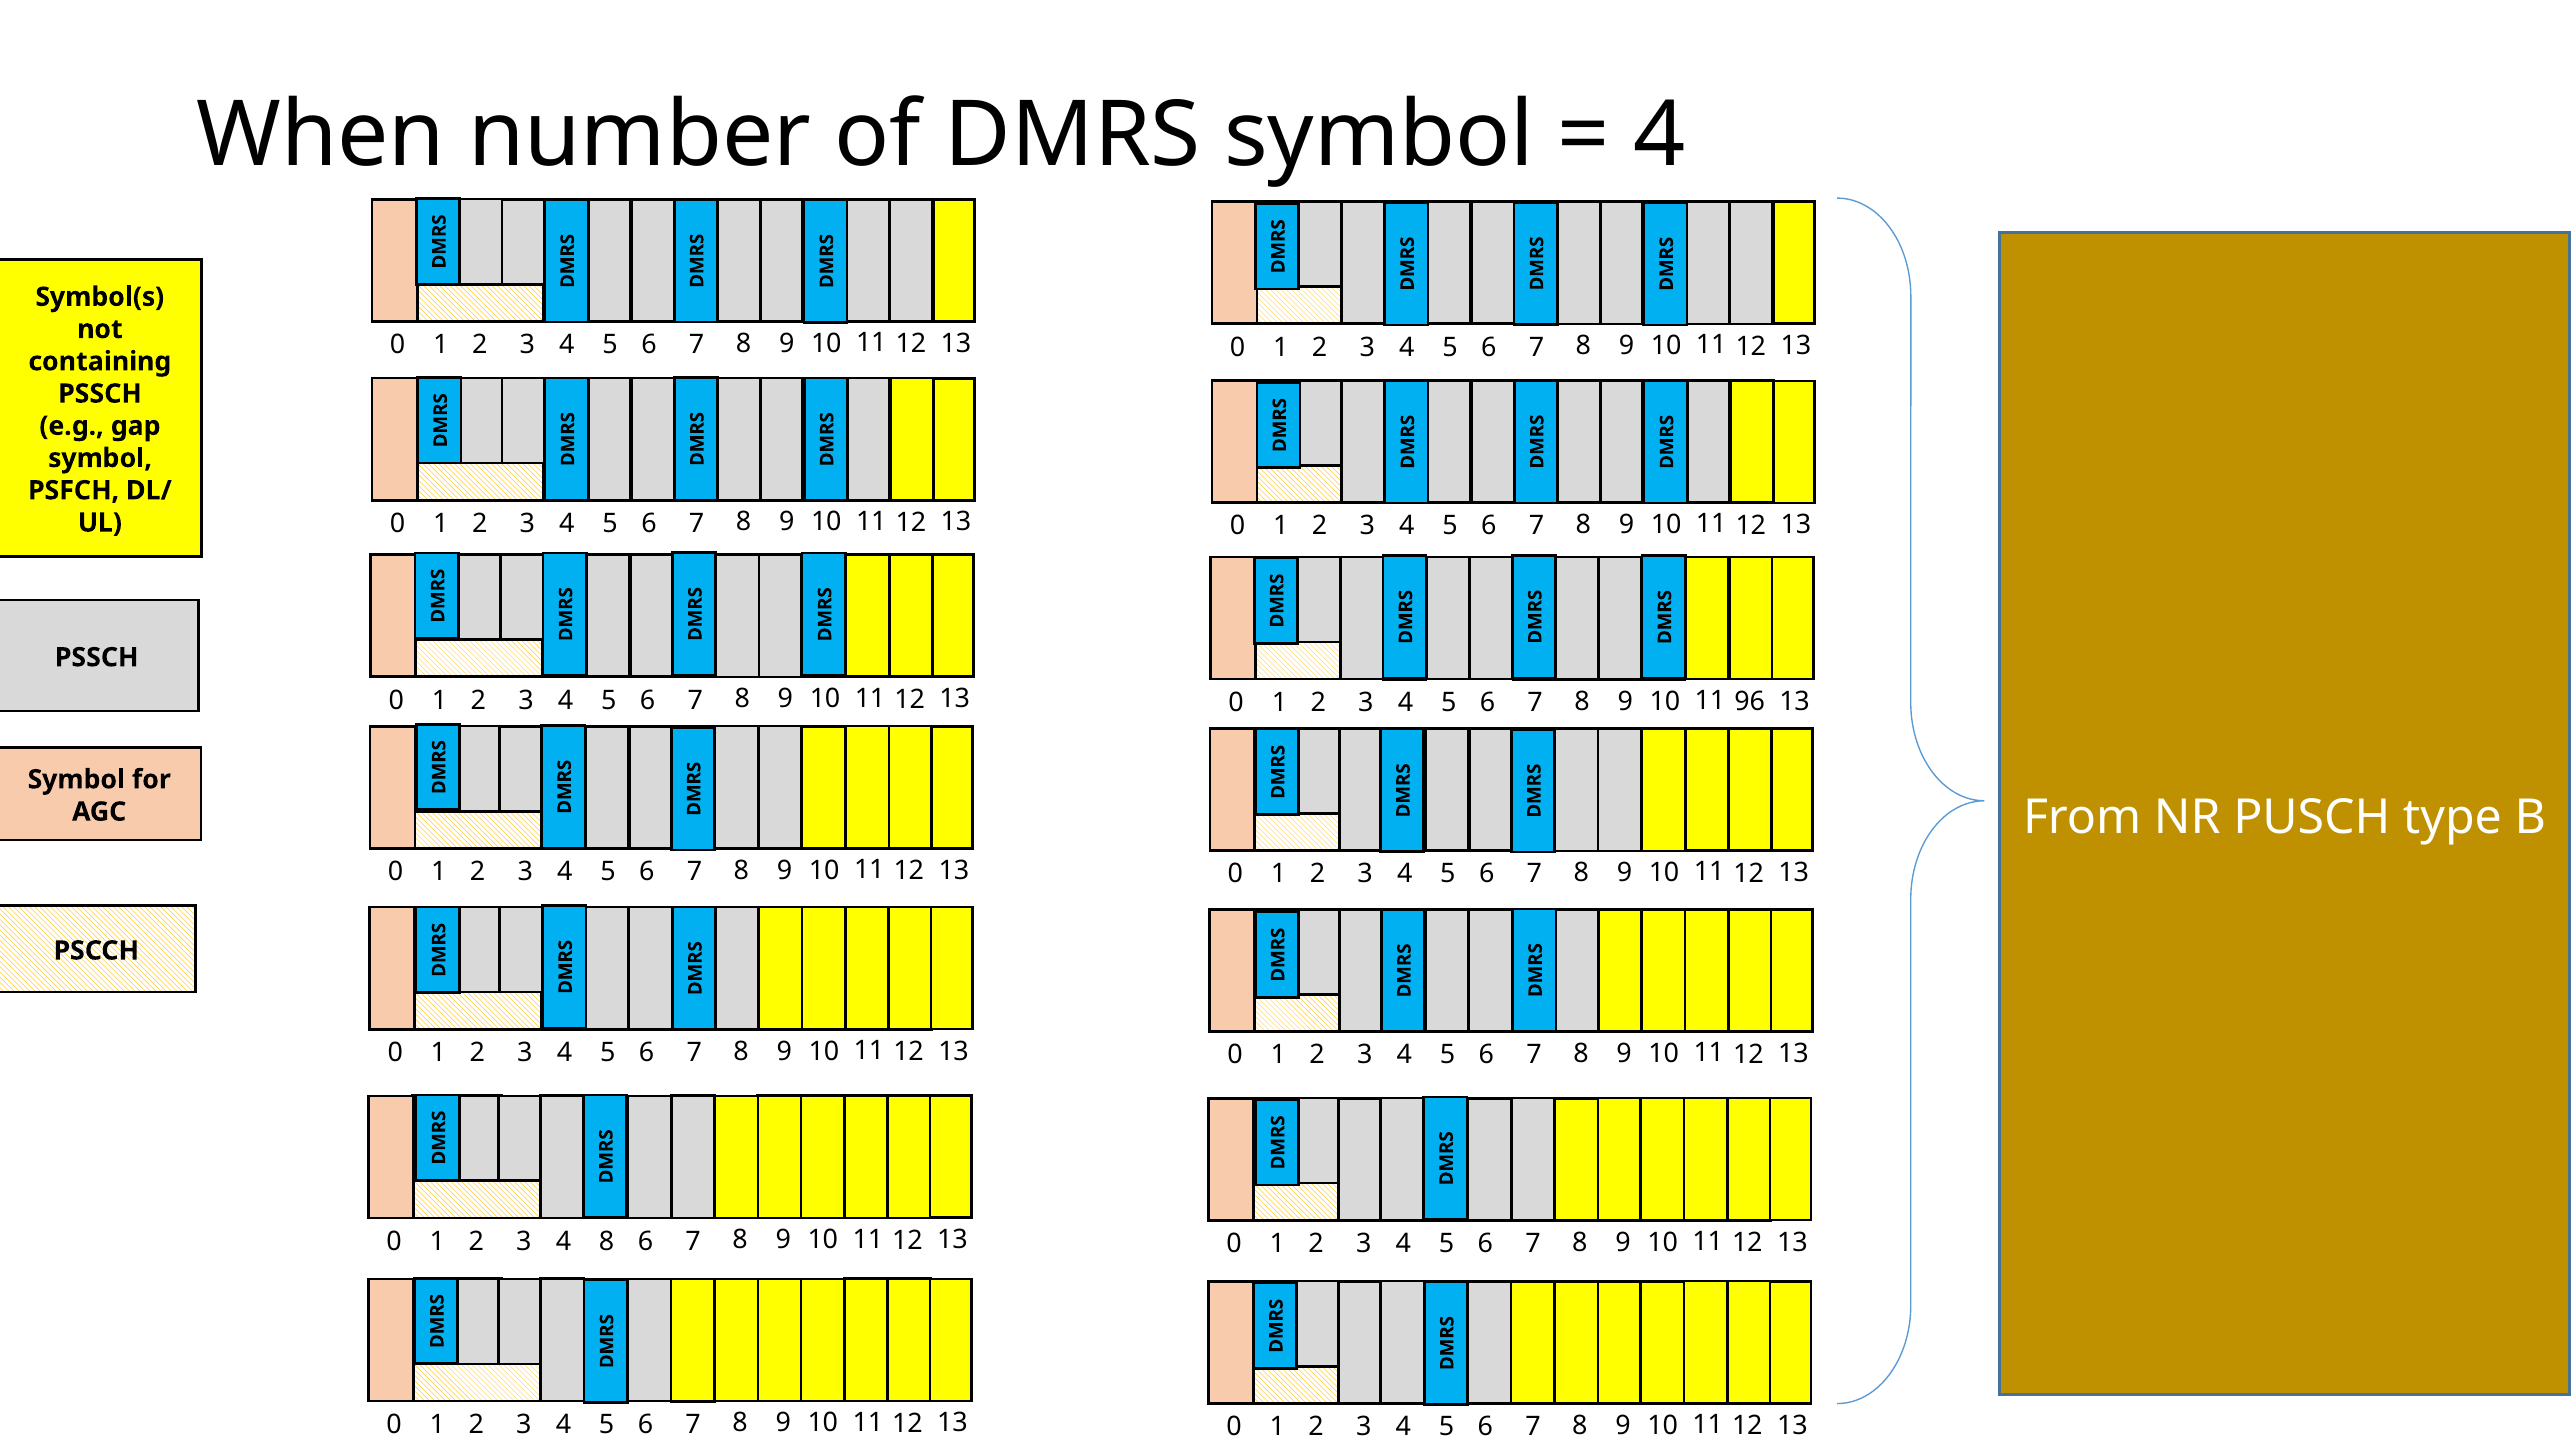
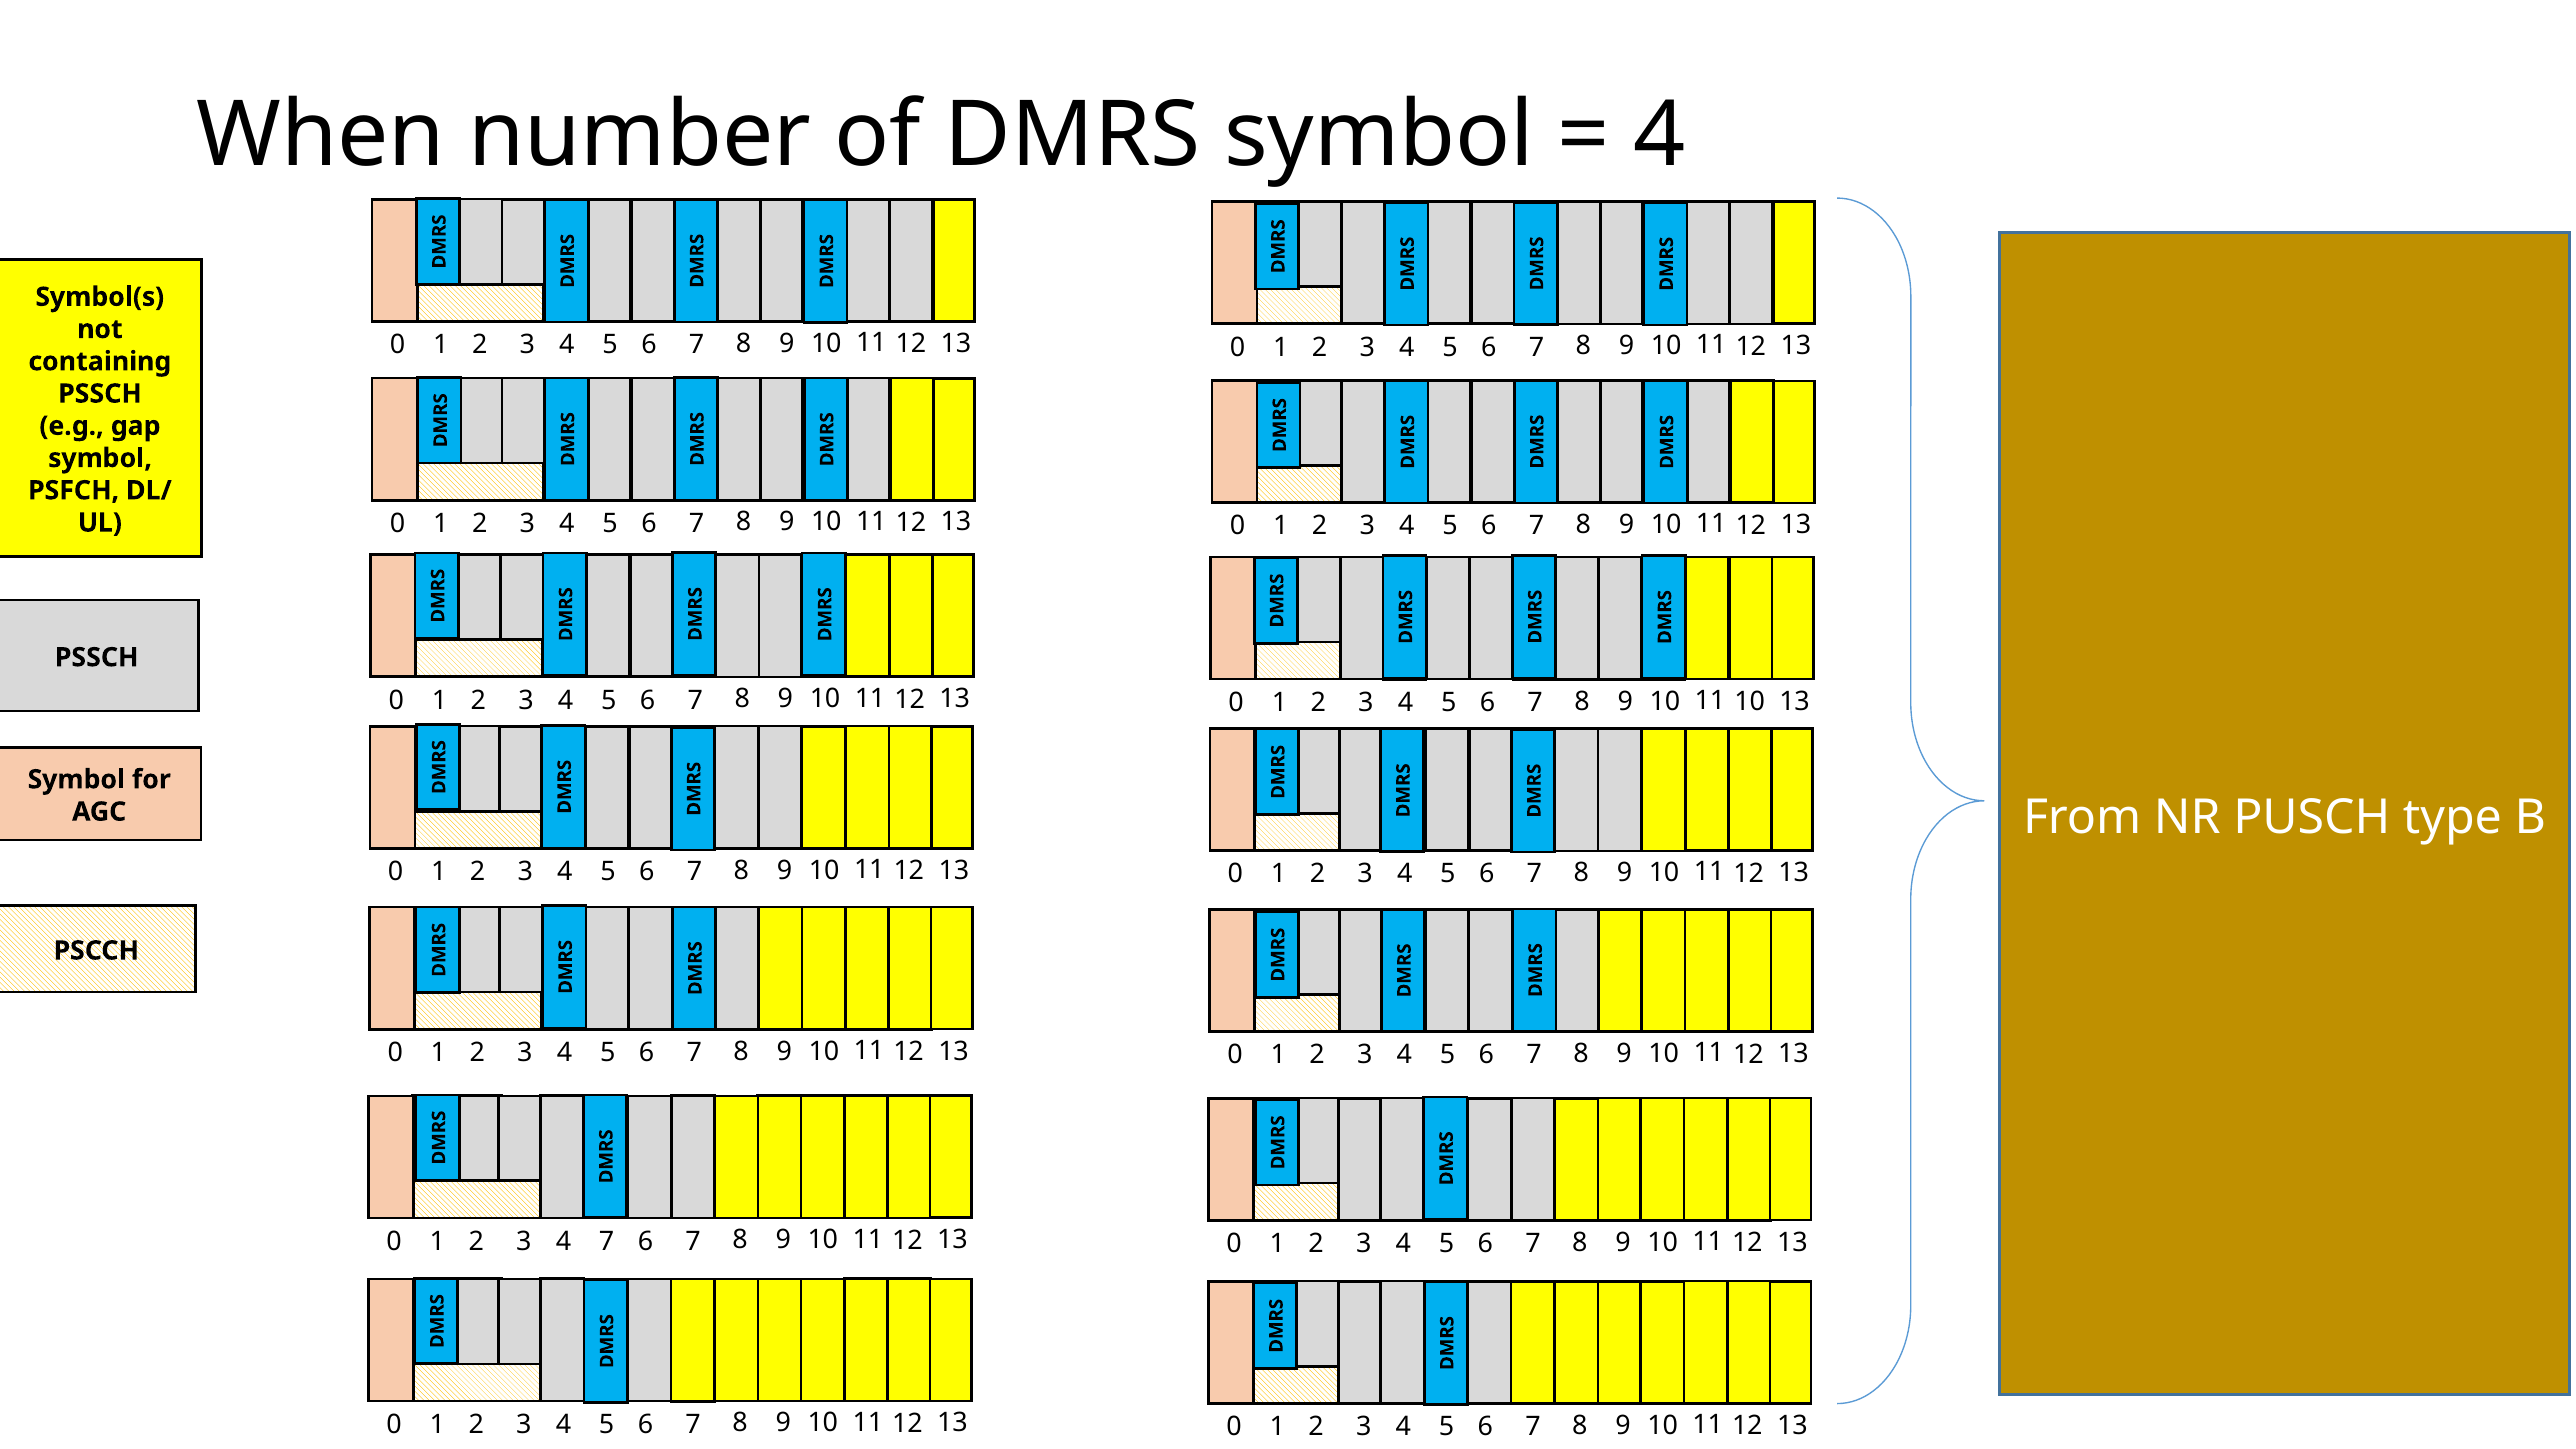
11 96: 96 -> 10
4 8: 8 -> 7
